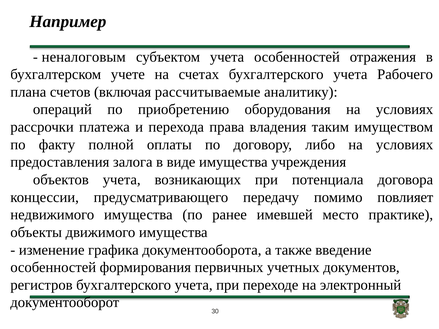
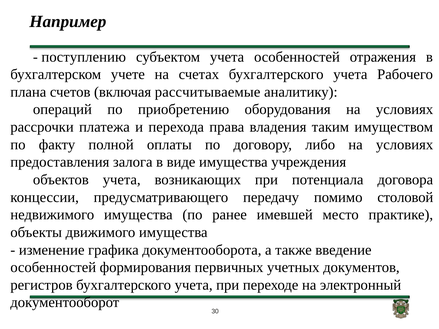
неналоговым: неналоговым -> поступлению
повлияет: повлияет -> столовой
